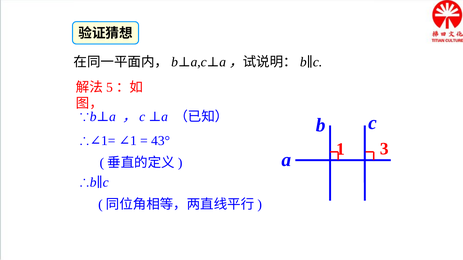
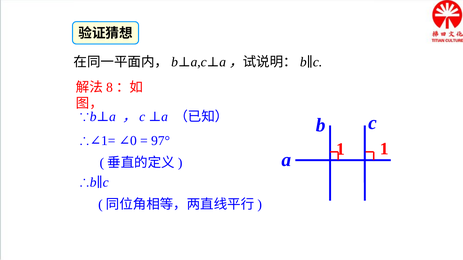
5: 5 -> 8
∴∠1= 1: 1 -> 0
43°: 43° -> 97°
3 at (384, 149): 3 -> 1
